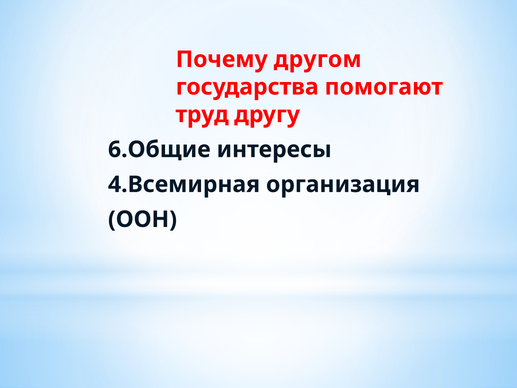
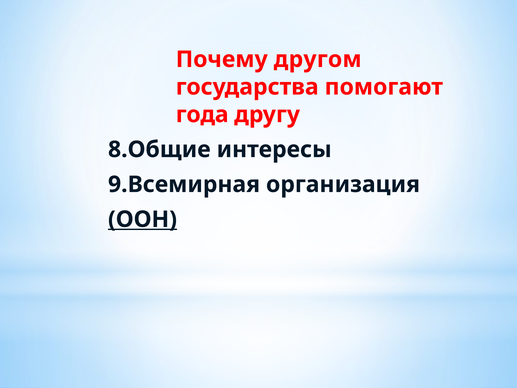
труд: труд -> года
6.Общие: 6.Общие -> 8.Общие
4.Всемирная: 4.Всемирная -> 9.Всемирная
ООН underline: none -> present
